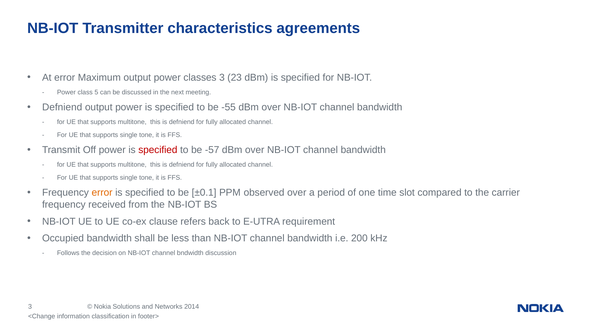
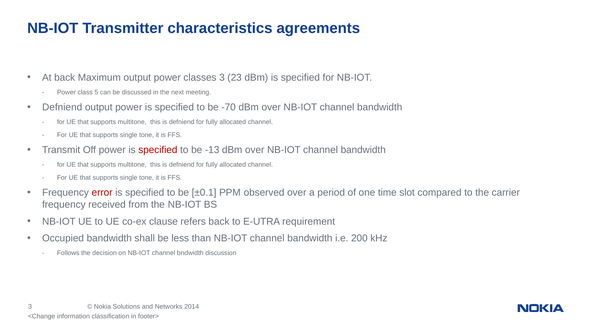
At error: error -> back
-55: -55 -> -70
-57: -57 -> -13
error at (102, 193) colour: orange -> red
